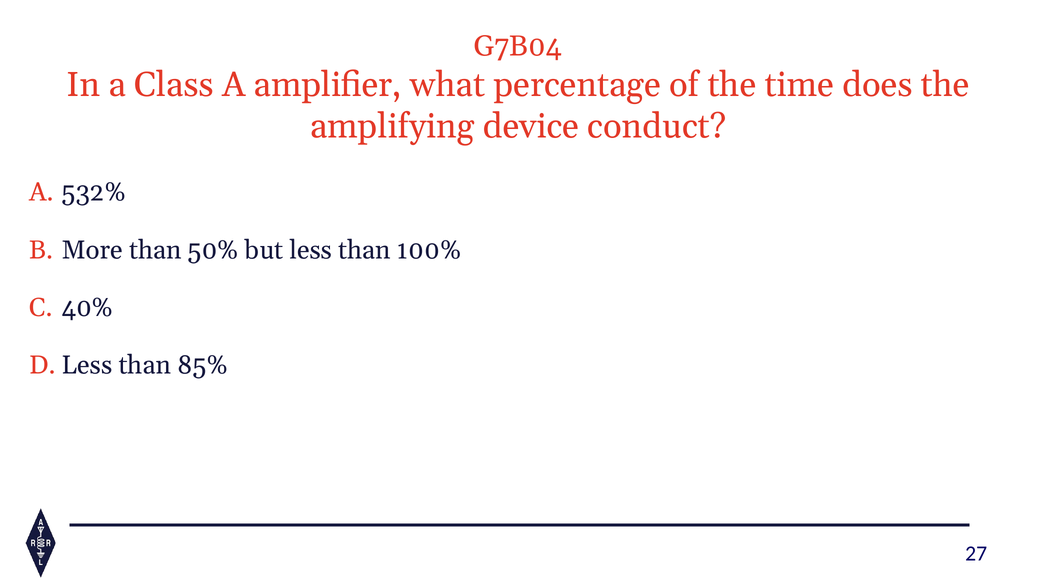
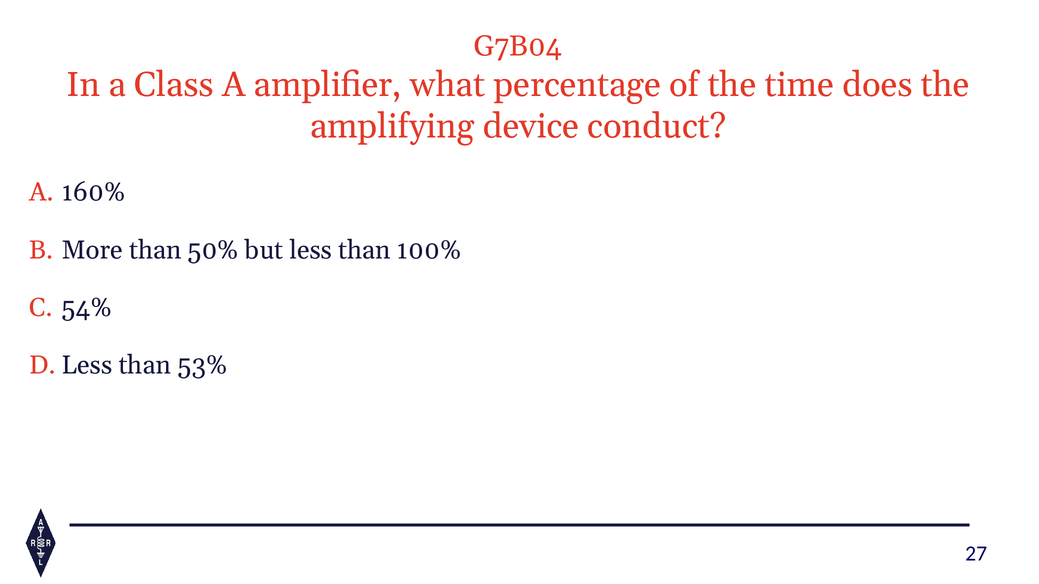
532%: 532% -> 160%
40%: 40% -> 54%
85%: 85% -> 53%
